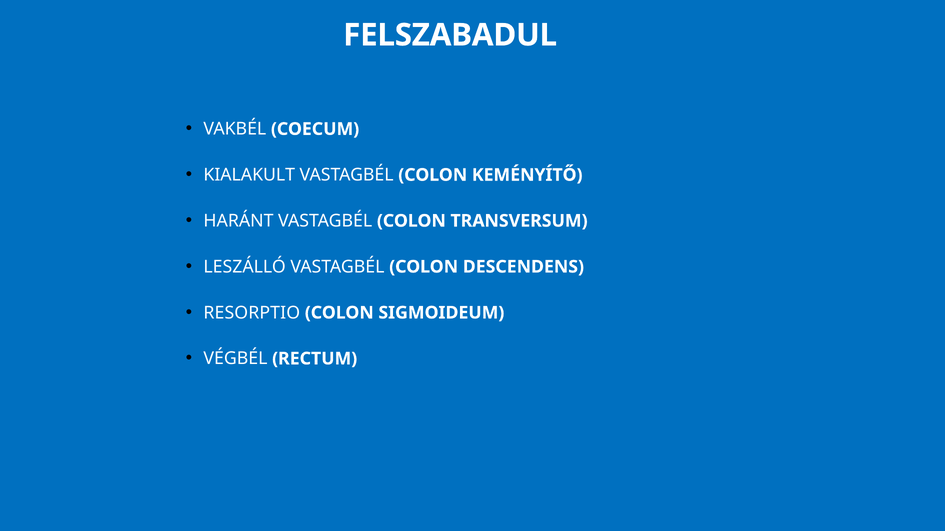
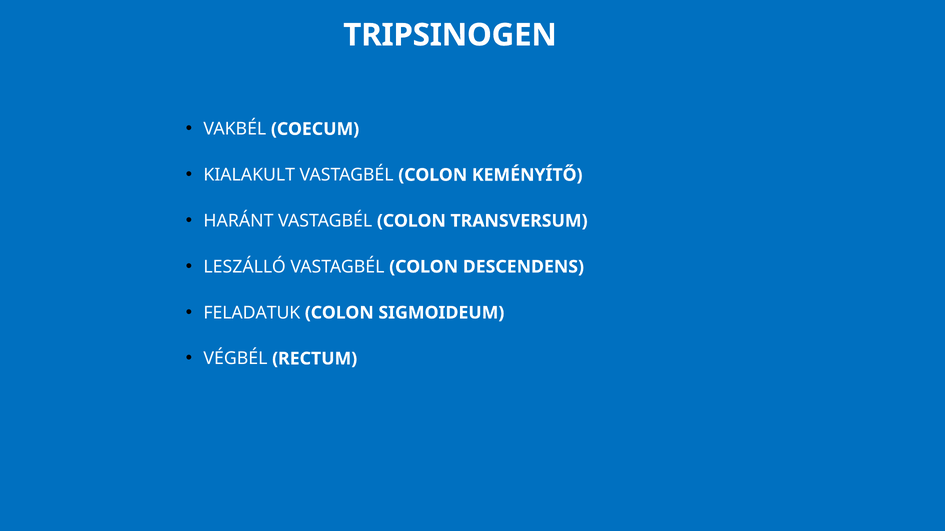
FELSZABADUL: FELSZABADUL -> TRIPSINOGEN
RESORPTIO: RESORPTIO -> FELADATUK
